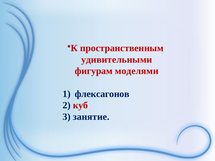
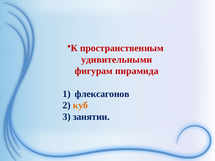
моделями: моделями -> пирамида
куб colour: red -> orange
занятие: занятие -> занятии
